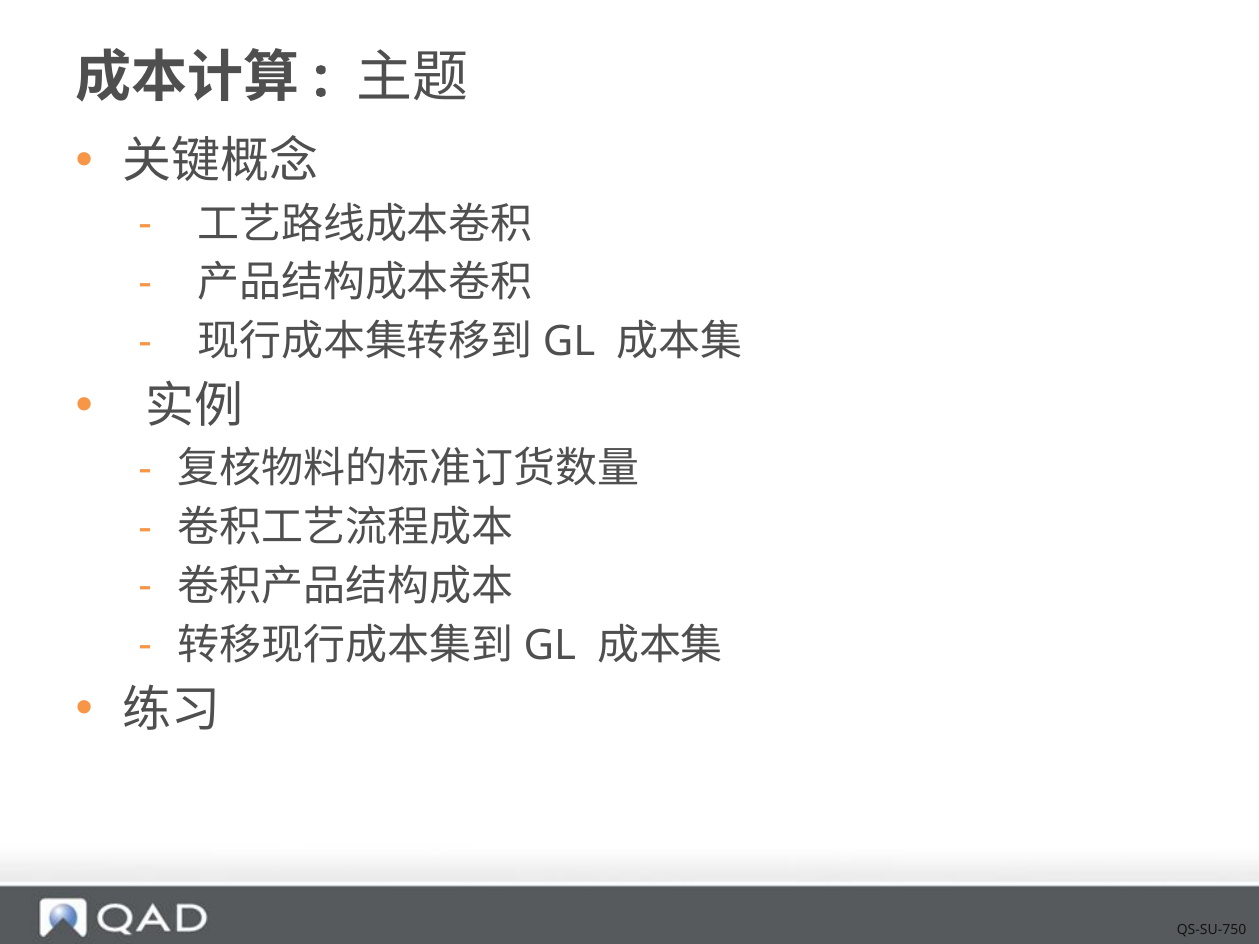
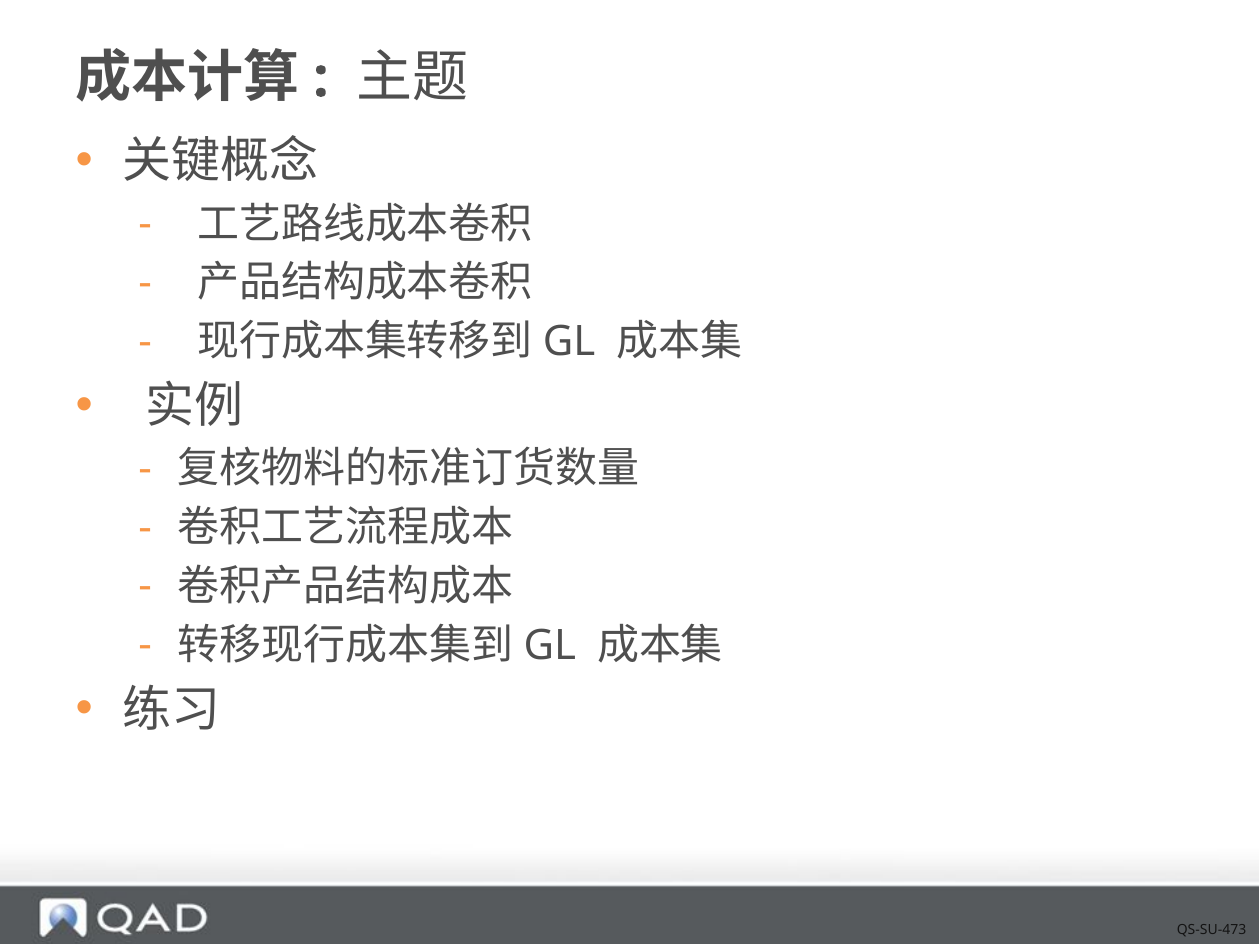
QS-SU-750: QS-SU-750 -> QS-SU-473
